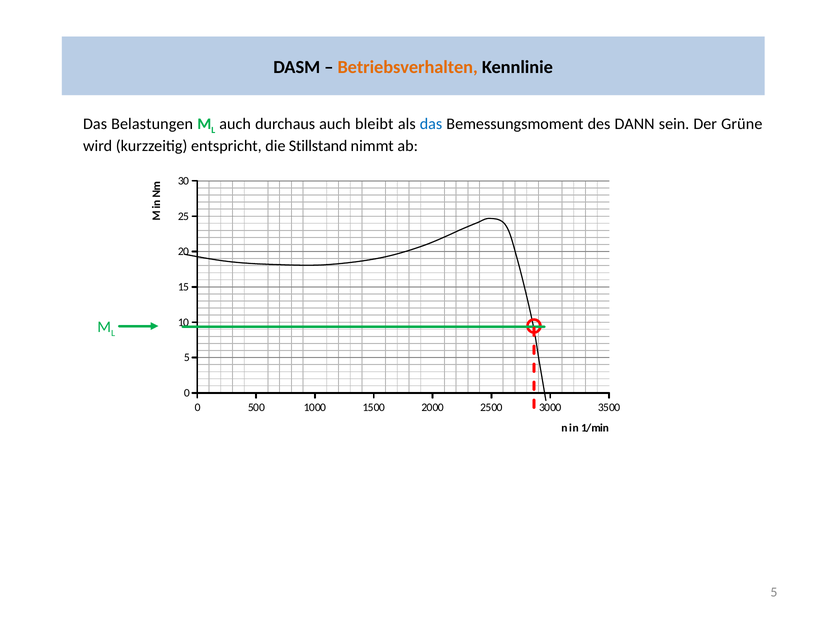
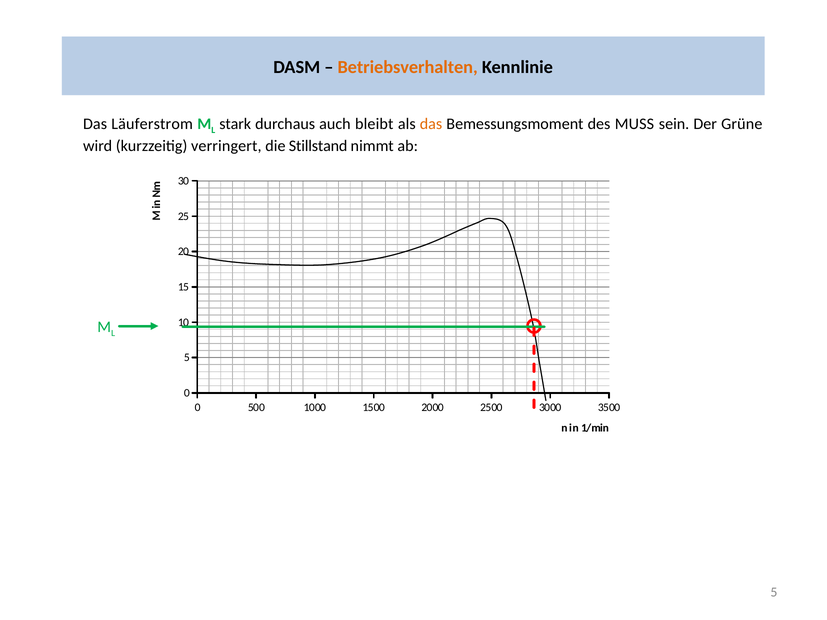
Belastungen: Belastungen -> Läuferstrom
auch at (235, 124): auch -> stark
das at (431, 124) colour: blue -> orange
DANN: DANN -> MUSS
entspricht: entspricht -> verringert
